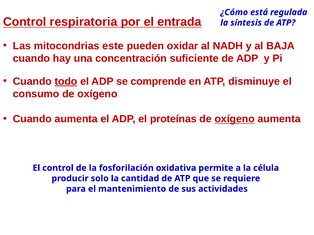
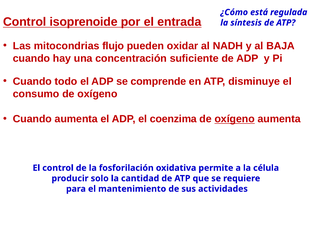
respiratoria: respiratoria -> isoprenoide
este: este -> flujo
todo underline: present -> none
proteínas: proteínas -> coenzima
